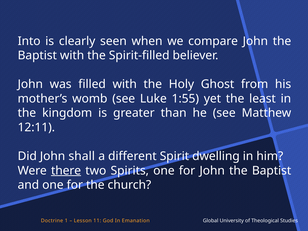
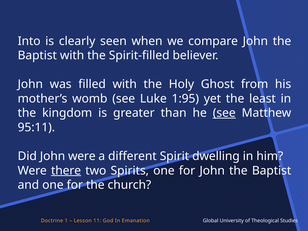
1:55: 1:55 -> 1:95
see at (224, 113) underline: none -> present
12:11: 12:11 -> 95:11
John shall: shall -> were
